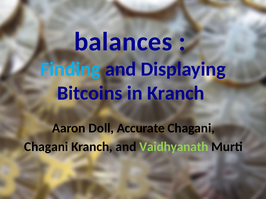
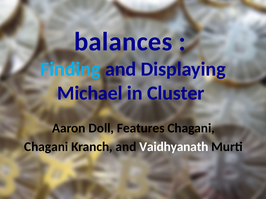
Bitcoins: Bitcoins -> Michael
in Kranch: Kranch -> Cluster
Accurate: Accurate -> Features
Vaidhyanath colour: light green -> white
